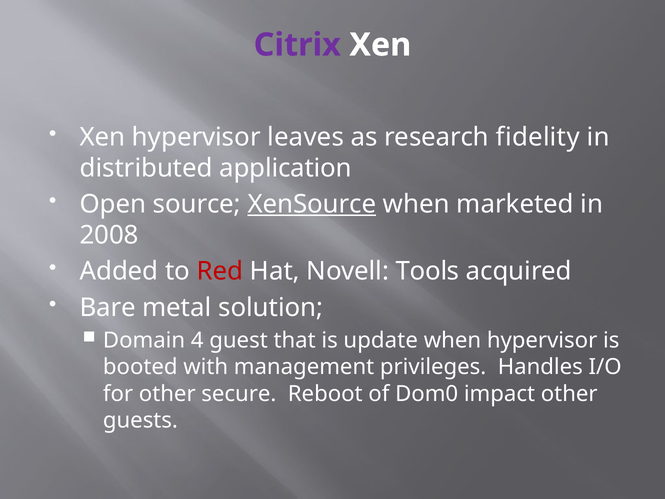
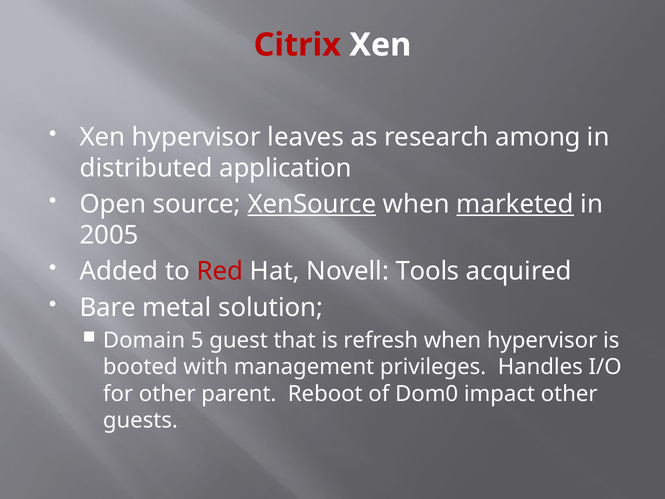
Citrix colour: purple -> red
fidelity: fidelity -> among
marketed underline: none -> present
2008: 2008 -> 2005
4: 4 -> 5
update: update -> refresh
secure: secure -> parent
